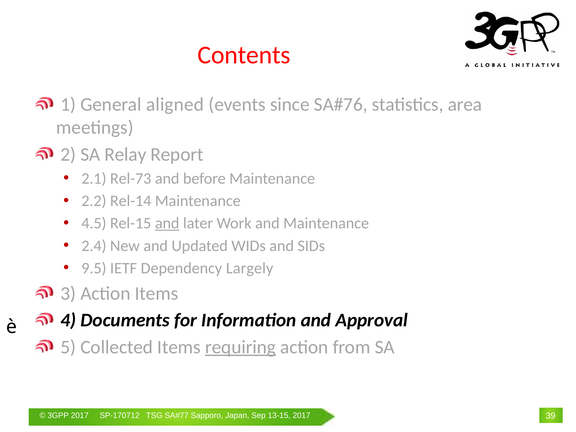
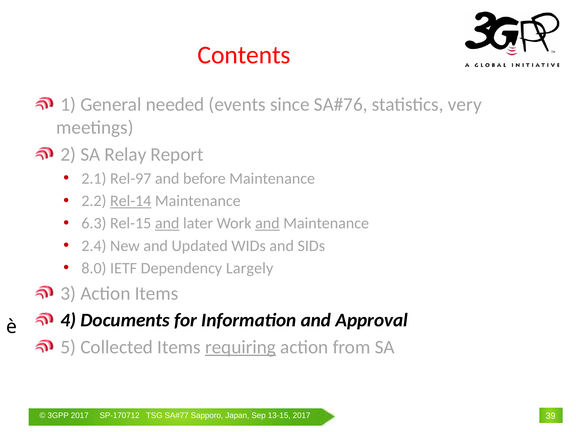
aligned: aligned -> needed
area: area -> very
Rel-73: Rel-73 -> Rel-97
Rel-14 underline: none -> present
4.5: 4.5 -> 6.3
and at (267, 223) underline: none -> present
9.5: 9.5 -> 8.0
